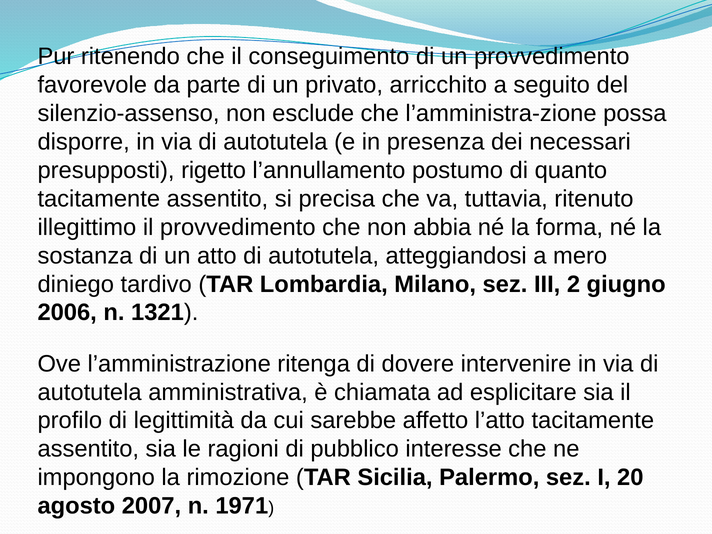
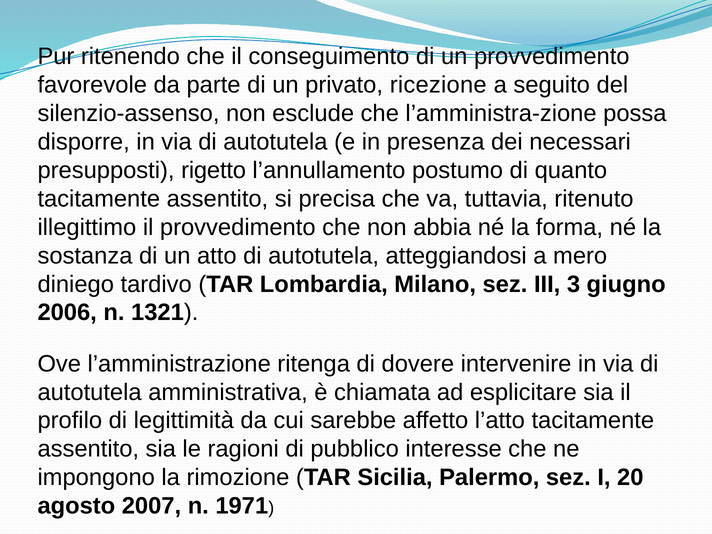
arricchito: arricchito -> ricezione
2: 2 -> 3
